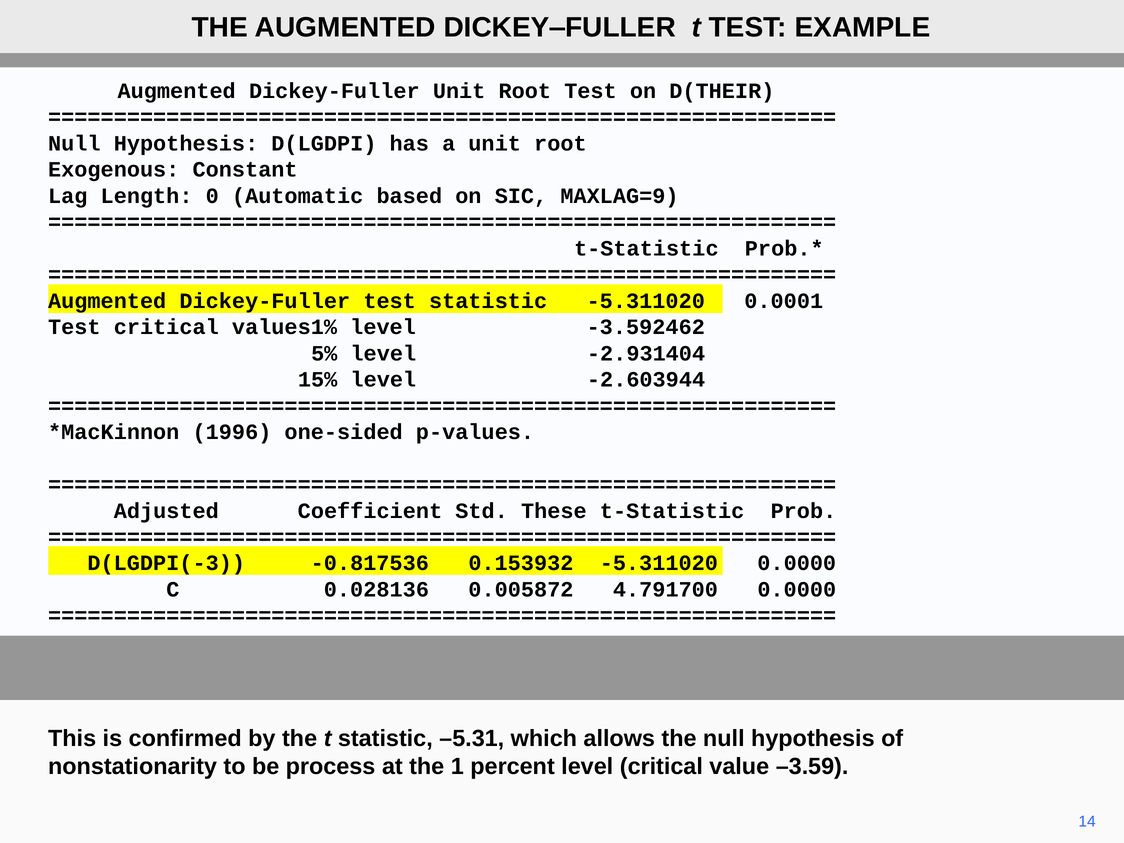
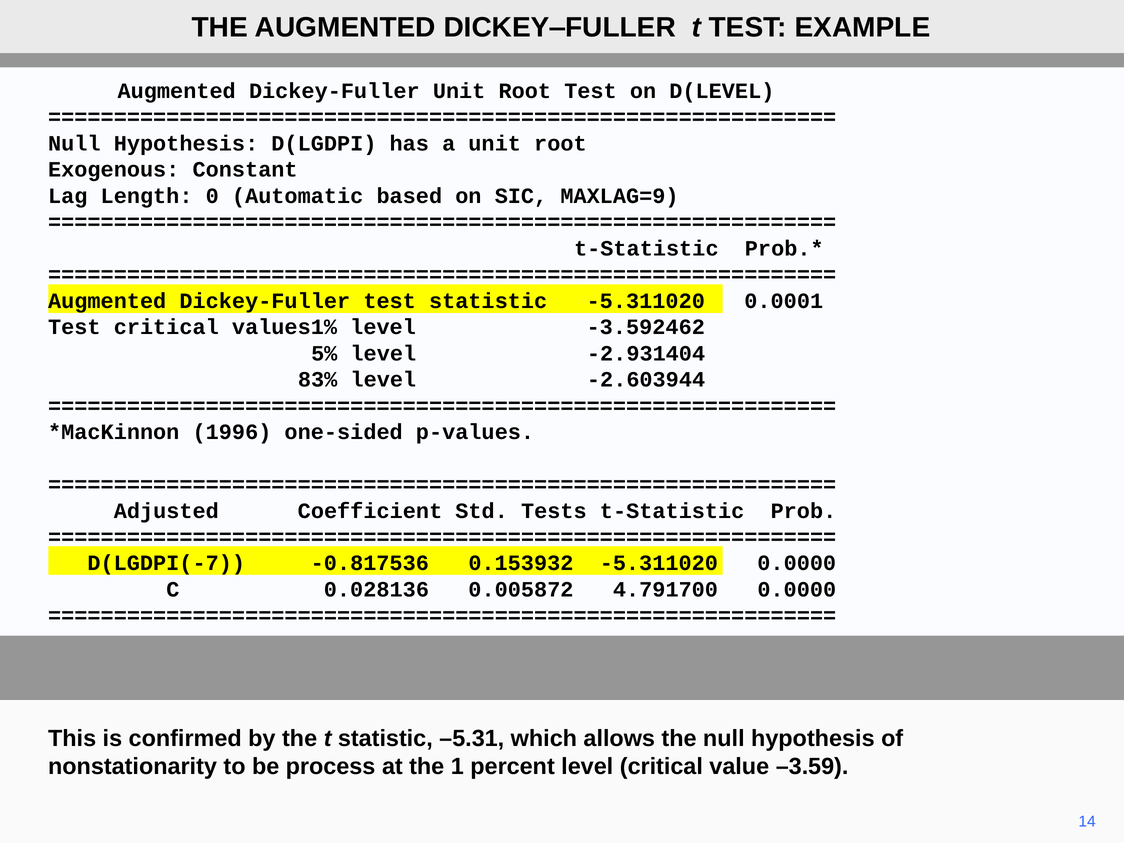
D(THEIR: D(THEIR -> D(LEVEL
15%: 15% -> 83%
These: These -> Tests
D(LGDPI(-3: D(LGDPI(-3 -> D(LGDPI(-7
